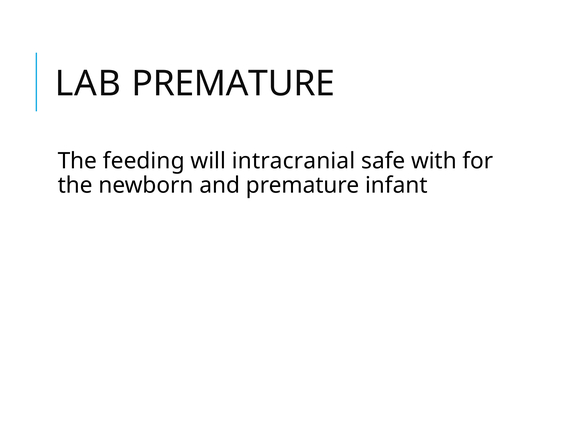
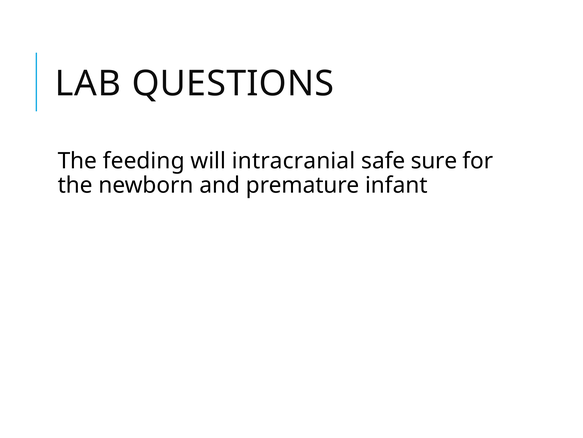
LAB PREMATURE: PREMATURE -> QUESTIONS
with: with -> sure
